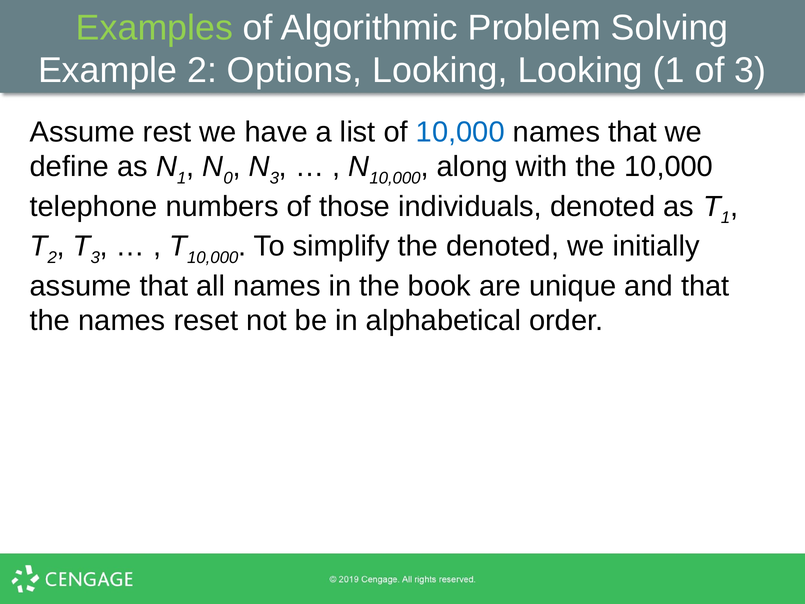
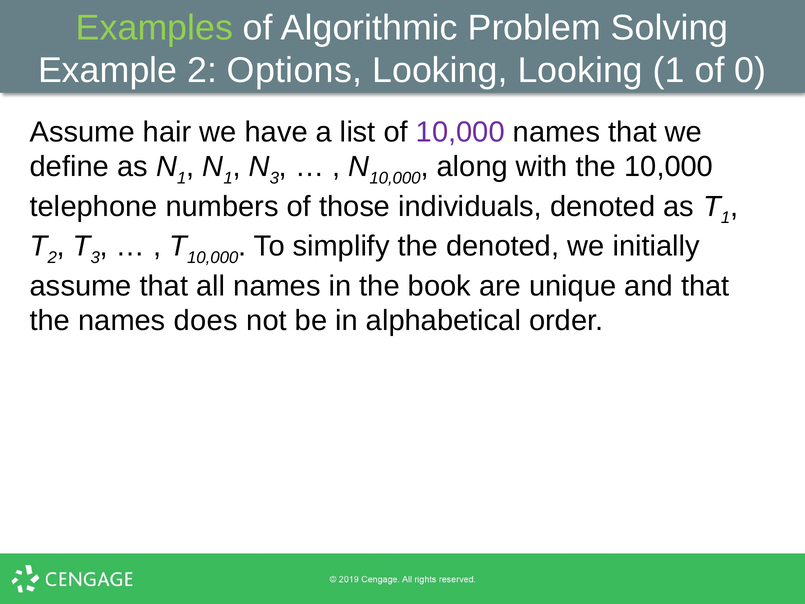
of 3: 3 -> 0
rest: rest -> hair
10,000 at (460, 132) colour: blue -> purple
0 at (228, 178): 0 -> 1
reset: reset -> does
